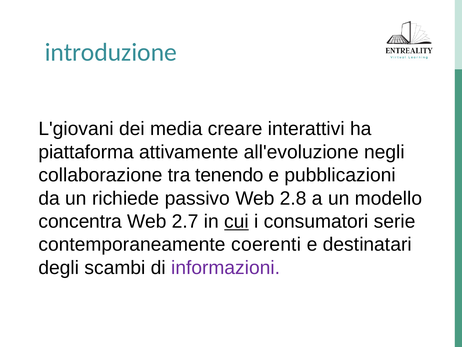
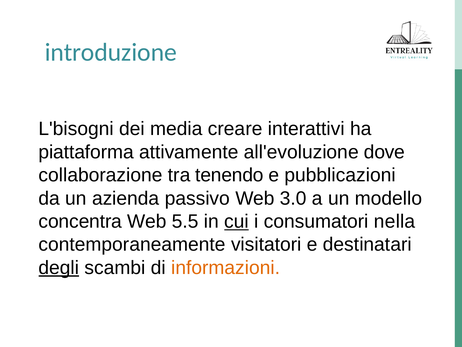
L'giovani: L'giovani -> L'bisogni
negli: negli -> dove
richiede: richiede -> azienda
2.8: 2.8 -> 3.0
2.7: 2.7 -> 5.5
serie: serie -> nella
coerenti: coerenti -> visitatori
degli underline: none -> present
informazioni colour: purple -> orange
